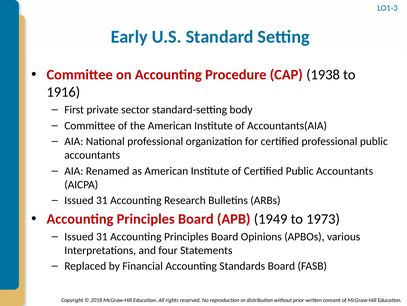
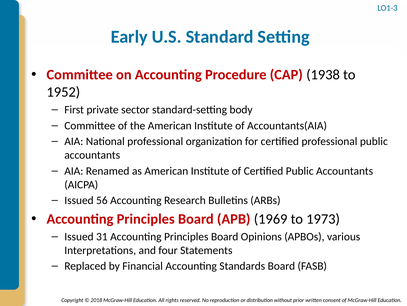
1916: 1916 -> 1952
31 at (102, 200): 31 -> 56
1949: 1949 -> 1969
